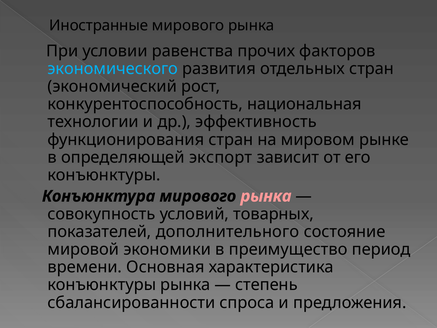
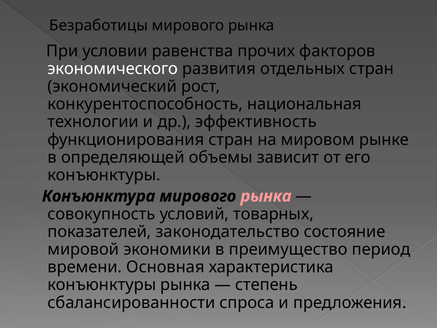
Иностранные: Иностранные -> Безработицы
экономического colour: light blue -> white
экспорт: экспорт -> объемы
дополнительного: дополнительного -> законодательство
